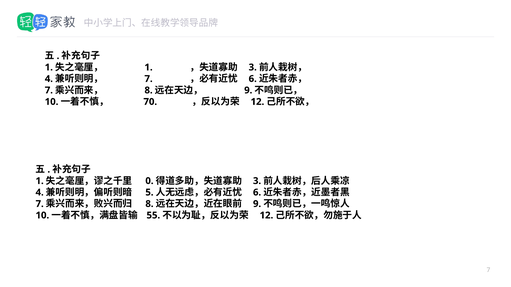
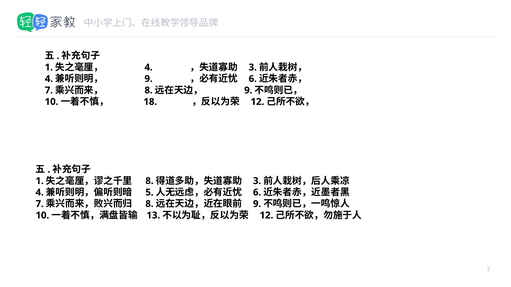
1 at (149, 67): 1 -> 4
7 at (149, 79): 7 -> 9
70: 70 -> 18
0 at (149, 181): 0 -> 8
55: 55 -> 13
